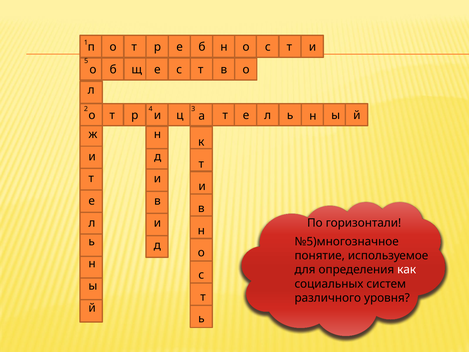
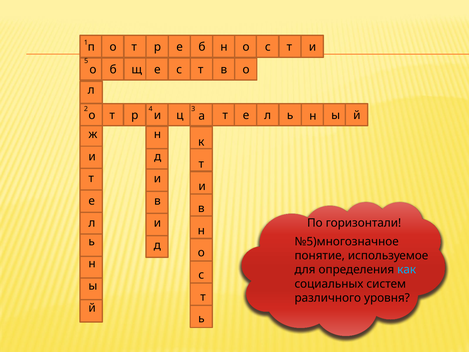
как at (407, 270) colour: white -> light blue
